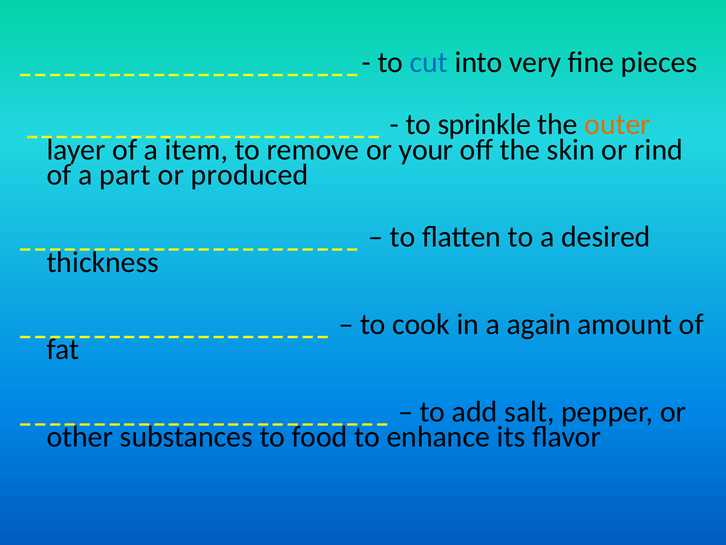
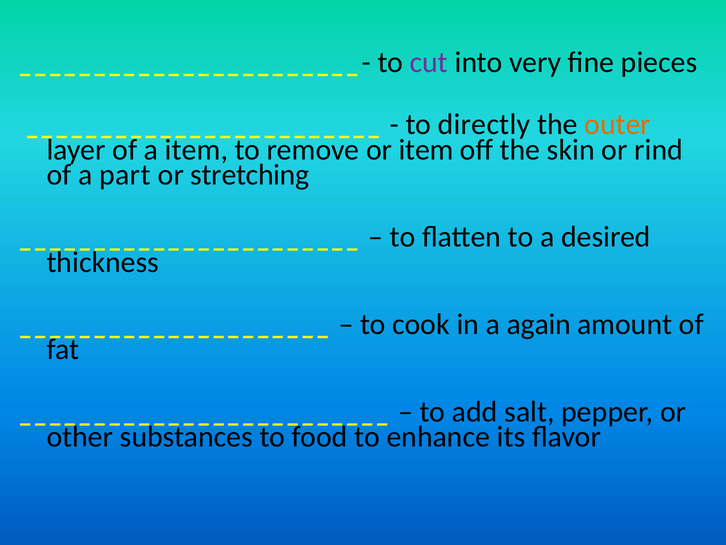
cut colour: blue -> purple
sprinkle: sprinkle -> directly
or your: your -> item
produced: produced -> stretching
